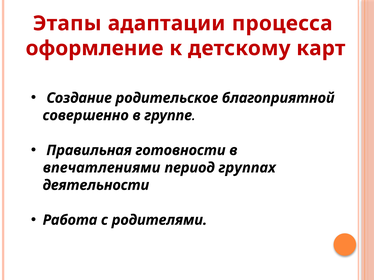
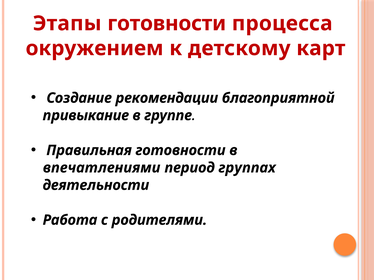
Этапы адаптации: адаптации -> готовности
оформление: оформление -> окружением
родительское: родительское -> рекомендации
совершенно: совершенно -> привыкание
